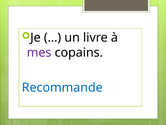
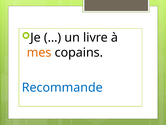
mes colour: purple -> orange
